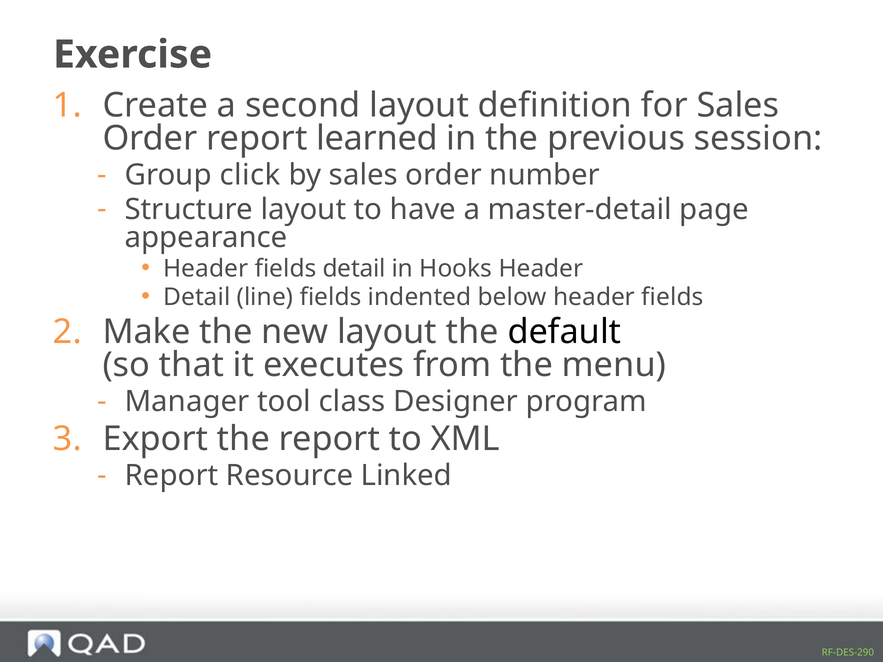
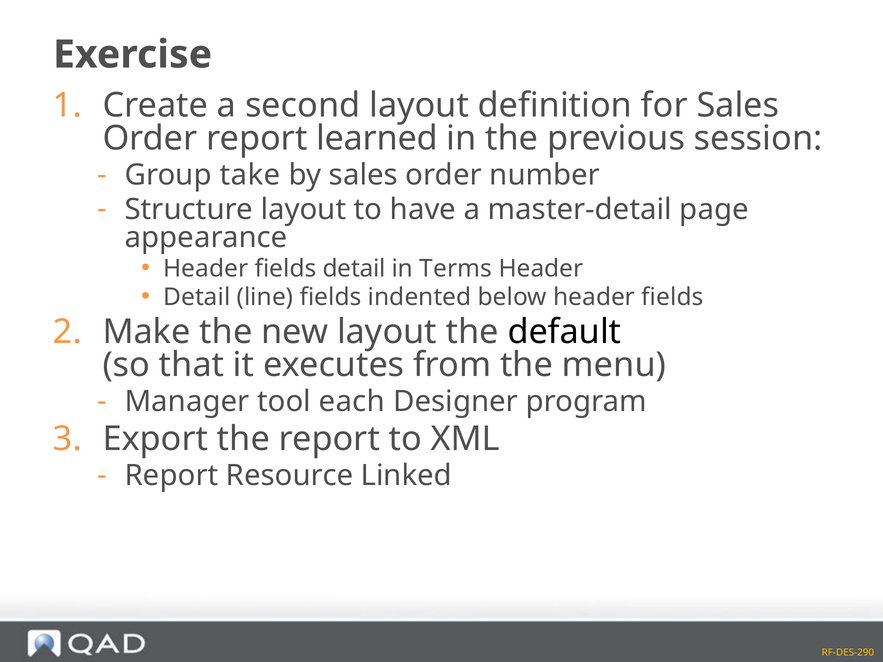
click: click -> take
Hooks: Hooks -> Terms
class: class -> each
RF-DES-290 colour: light green -> yellow
